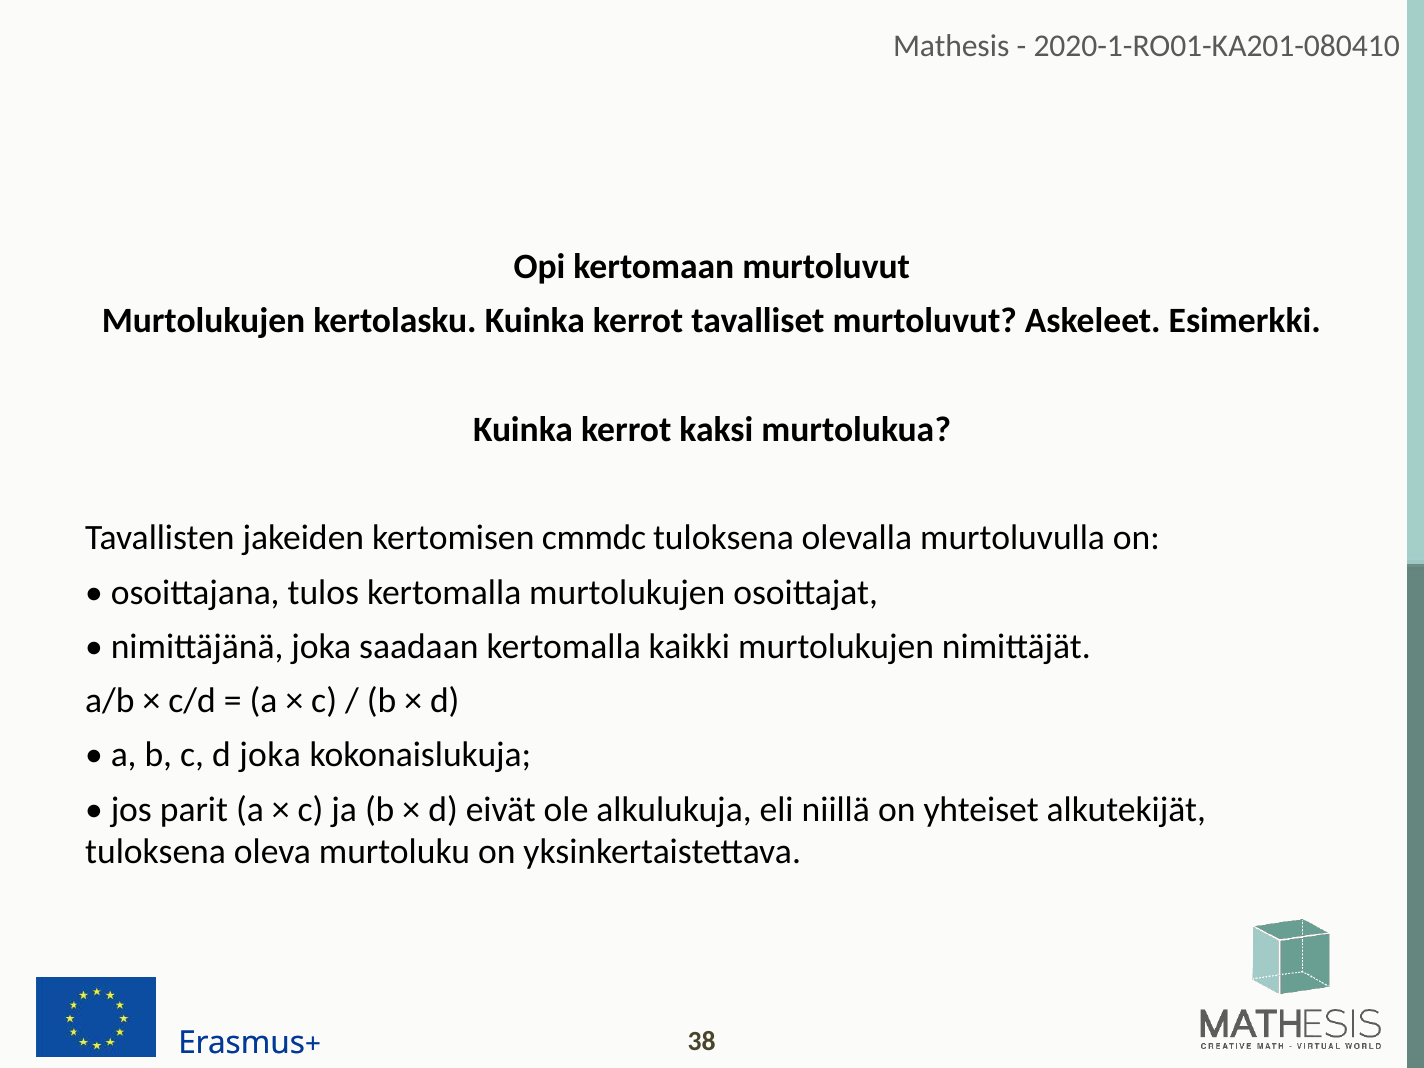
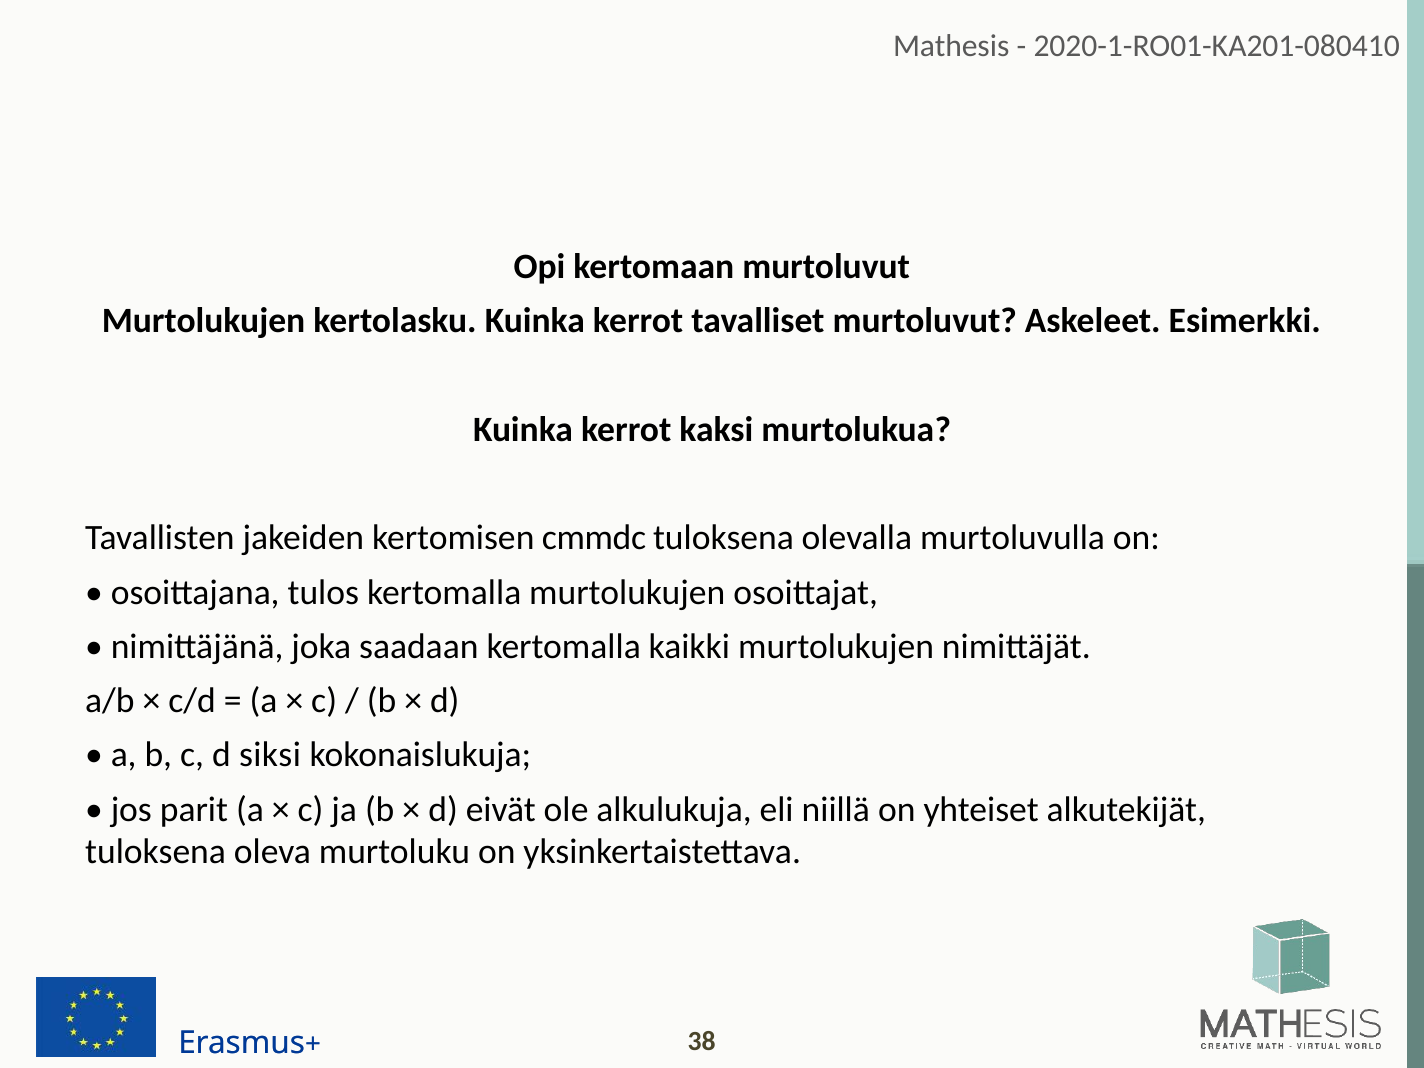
d joka: joka -> siksi
